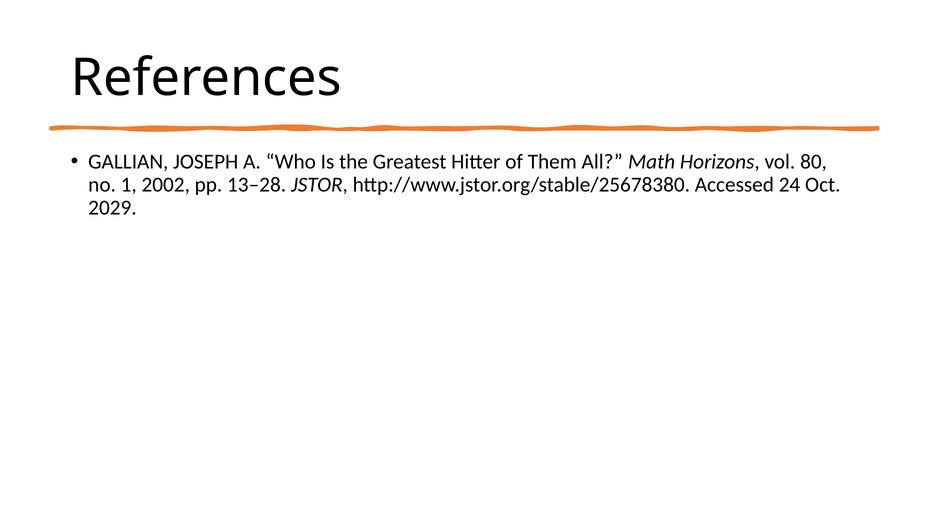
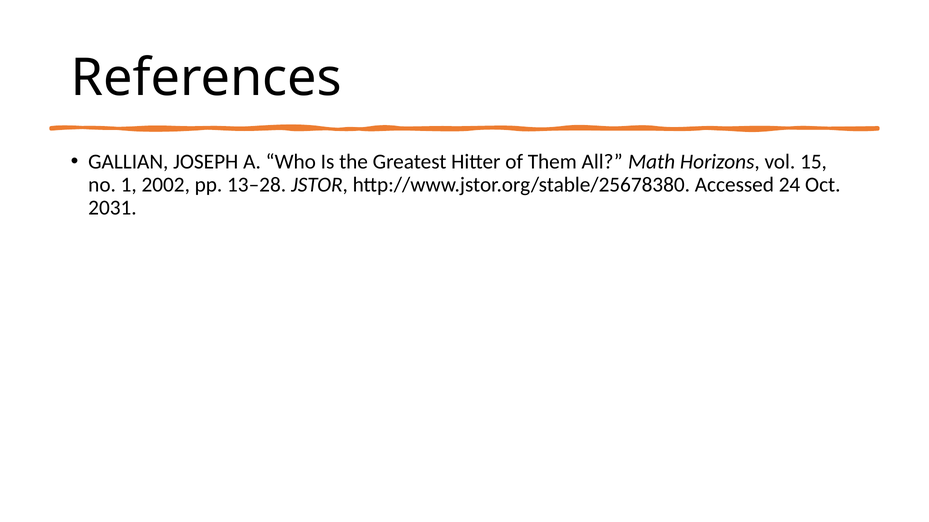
80: 80 -> 15
2029: 2029 -> 2031
